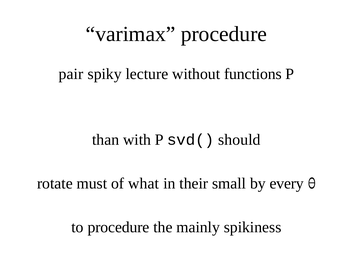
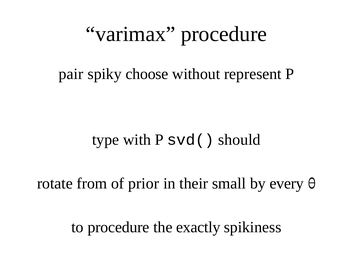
lecture: lecture -> choose
functions: functions -> represent
than: than -> type
must: must -> from
what: what -> prior
mainly: mainly -> exactly
